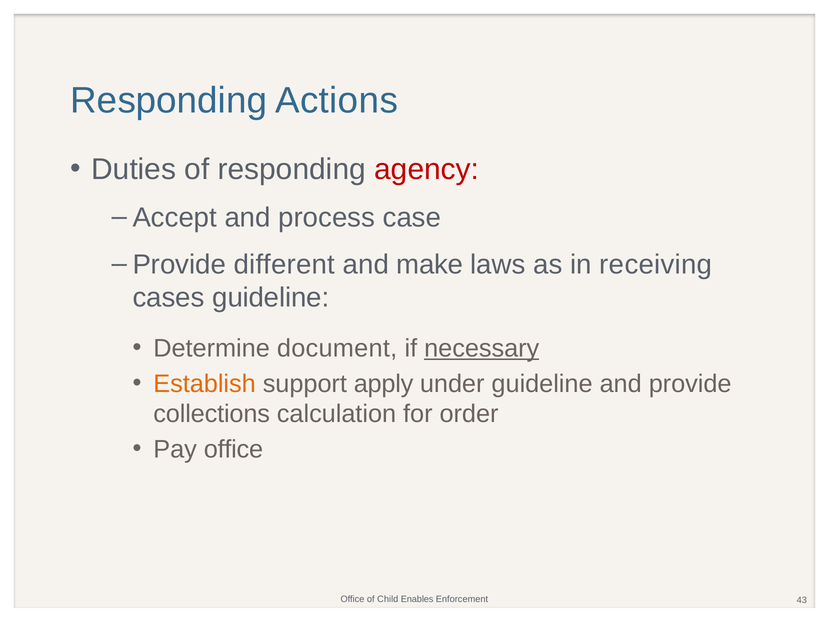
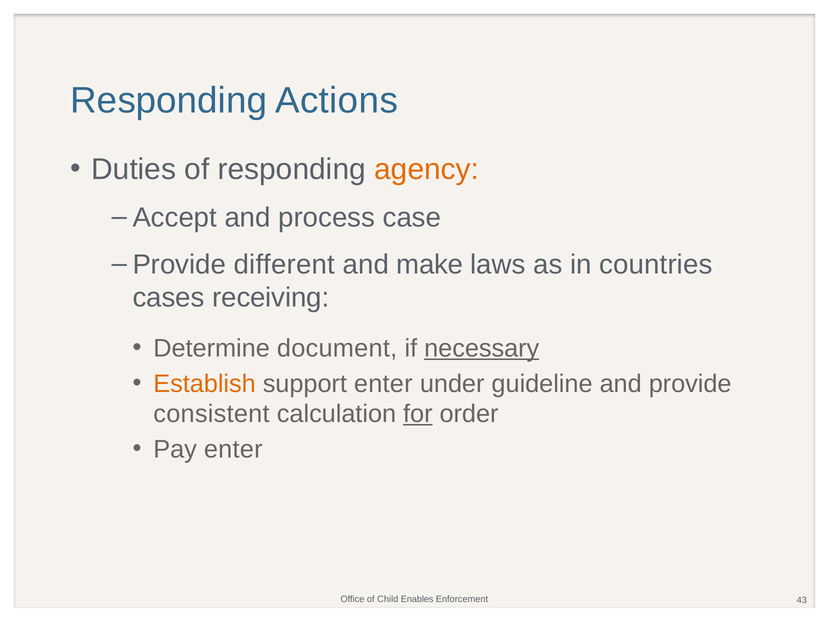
agency colour: red -> orange
receiving: receiving -> countries
cases guideline: guideline -> receiving
support apply: apply -> enter
collections: collections -> consistent
for underline: none -> present
Pay office: office -> enter
